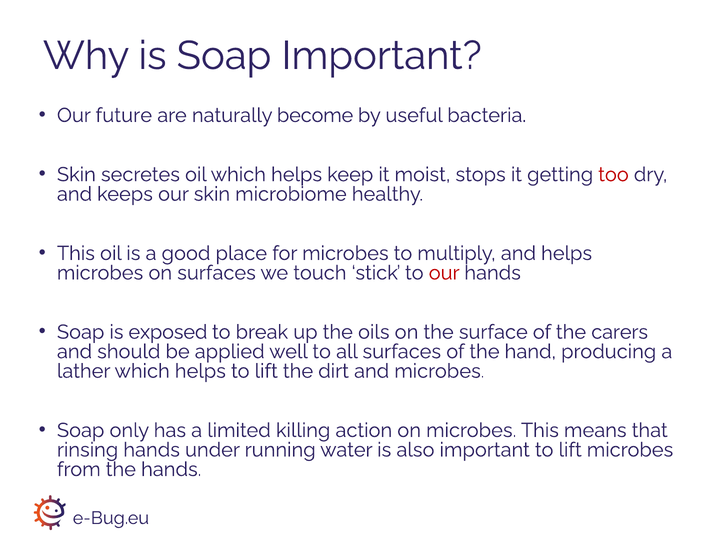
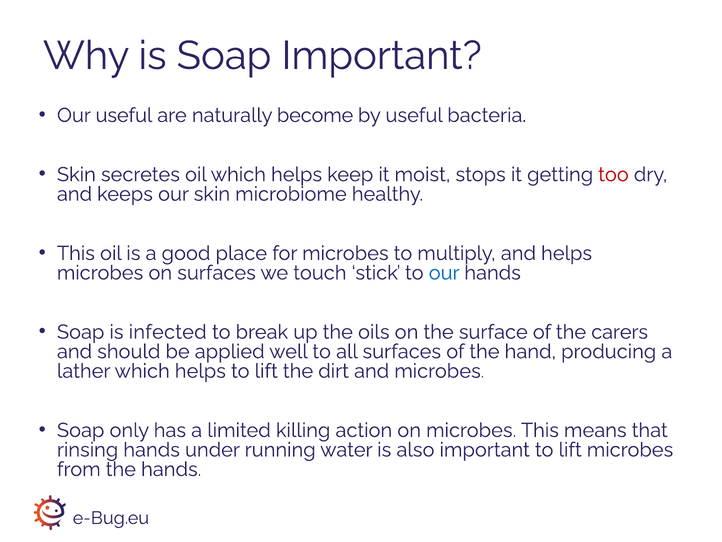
Our future: future -> useful
our at (444, 273) colour: red -> blue
exposed: exposed -> infected
